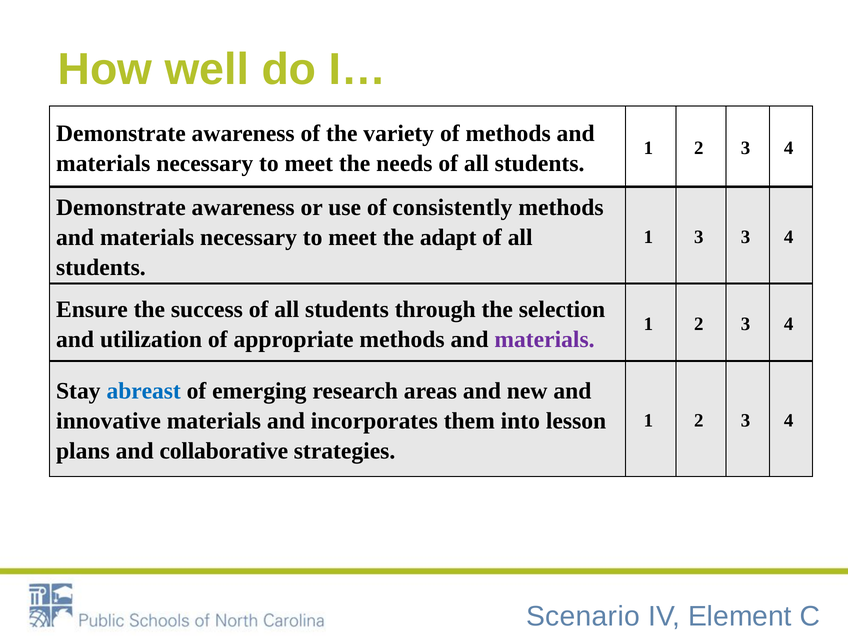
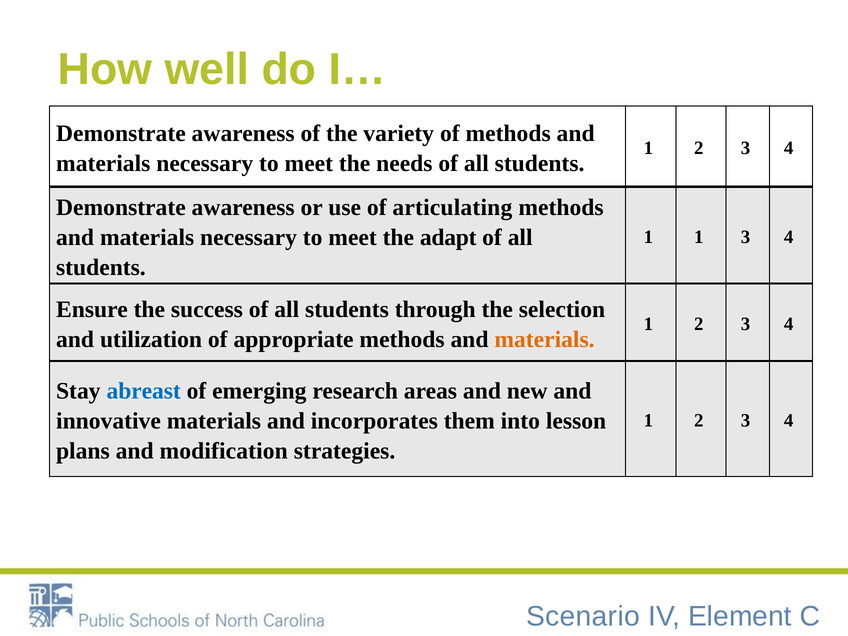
consistently: consistently -> articulating
1 3: 3 -> 1
materials at (545, 340) colour: purple -> orange
collaborative: collaborative -> modification
